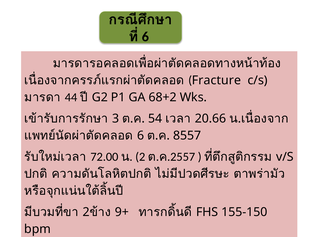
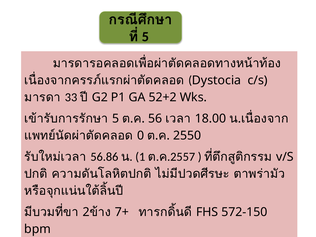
6 at (145, 37): 6 -> 5
Fracture: Fracture -> Dystocia
44: 44 -> 33
68+2: 68+2 -> 52+2
3 at (116, 119): 3 -> 5
54: 54 -> 56
20.66: 20.66 -> 18.00
6 at (141, 136): 6 -> 0
8557: 8557 -> 2550
72.00: 72.00 -> 56.86
2: 2 -> 1
9+: 9+ -> 7+
155-150: 155-150 -> 572-150
